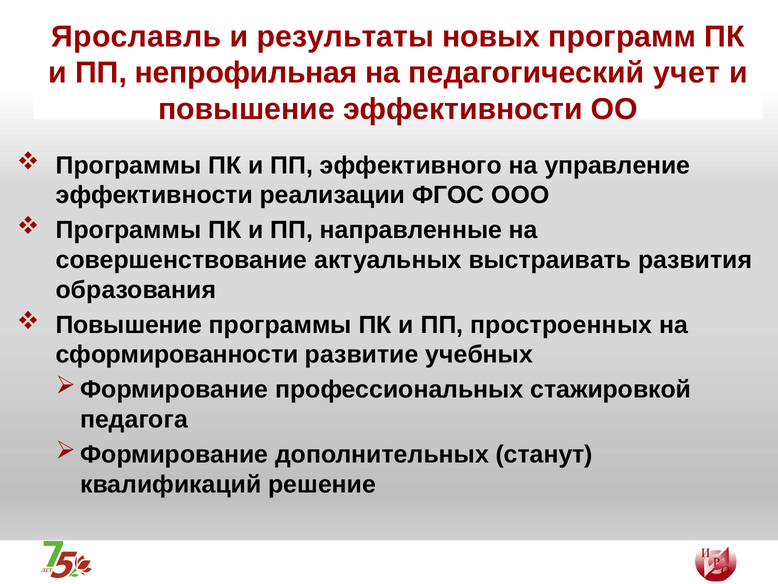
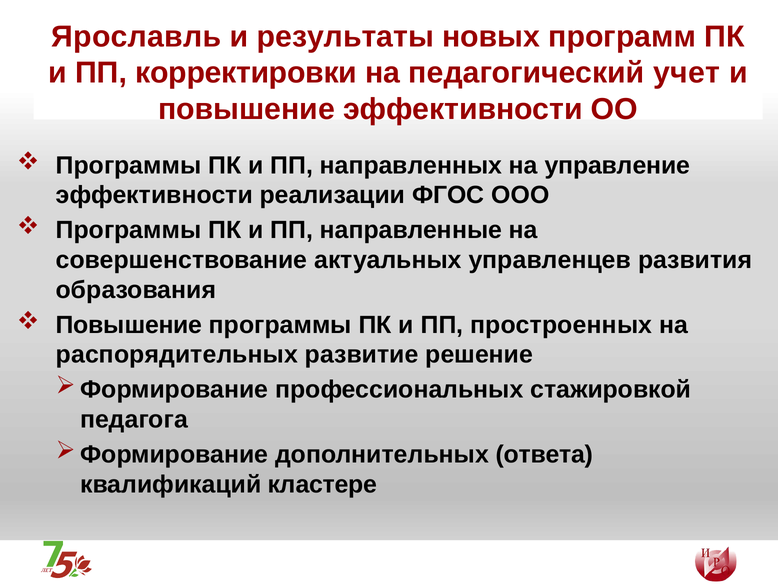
непрофильная: непрофильная -> корректировки
эффективного: эффективного -> направленных
выстраивать: выстраивать -> управленцев
сформированности: сформированности -> распорядительных
учебных: учебных -> решение
станут: станут -> ответа
решение: решение -> кластере
